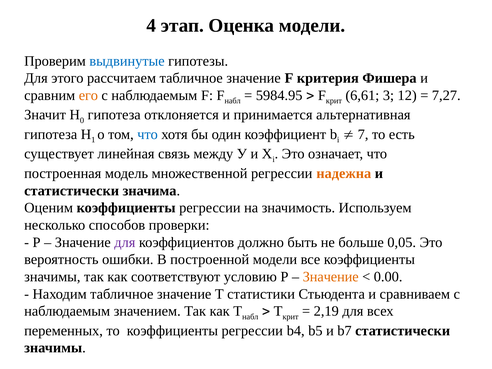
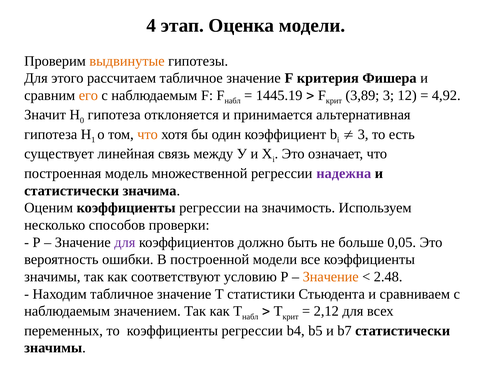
выдвинутые colour: blue -> orange
5984.95: 5984.95 -> 1445.19
6,61: 6,61 -> 3,89
7,27: 7,27 -> 4,92
что at (148, 134) colour: blue -> orange
7 at (363, 134): 7 -> 3
надежна colour: orange -> purple
0.00: 0.00 -> 2.48
2,19: 2,19 -> 2,12
